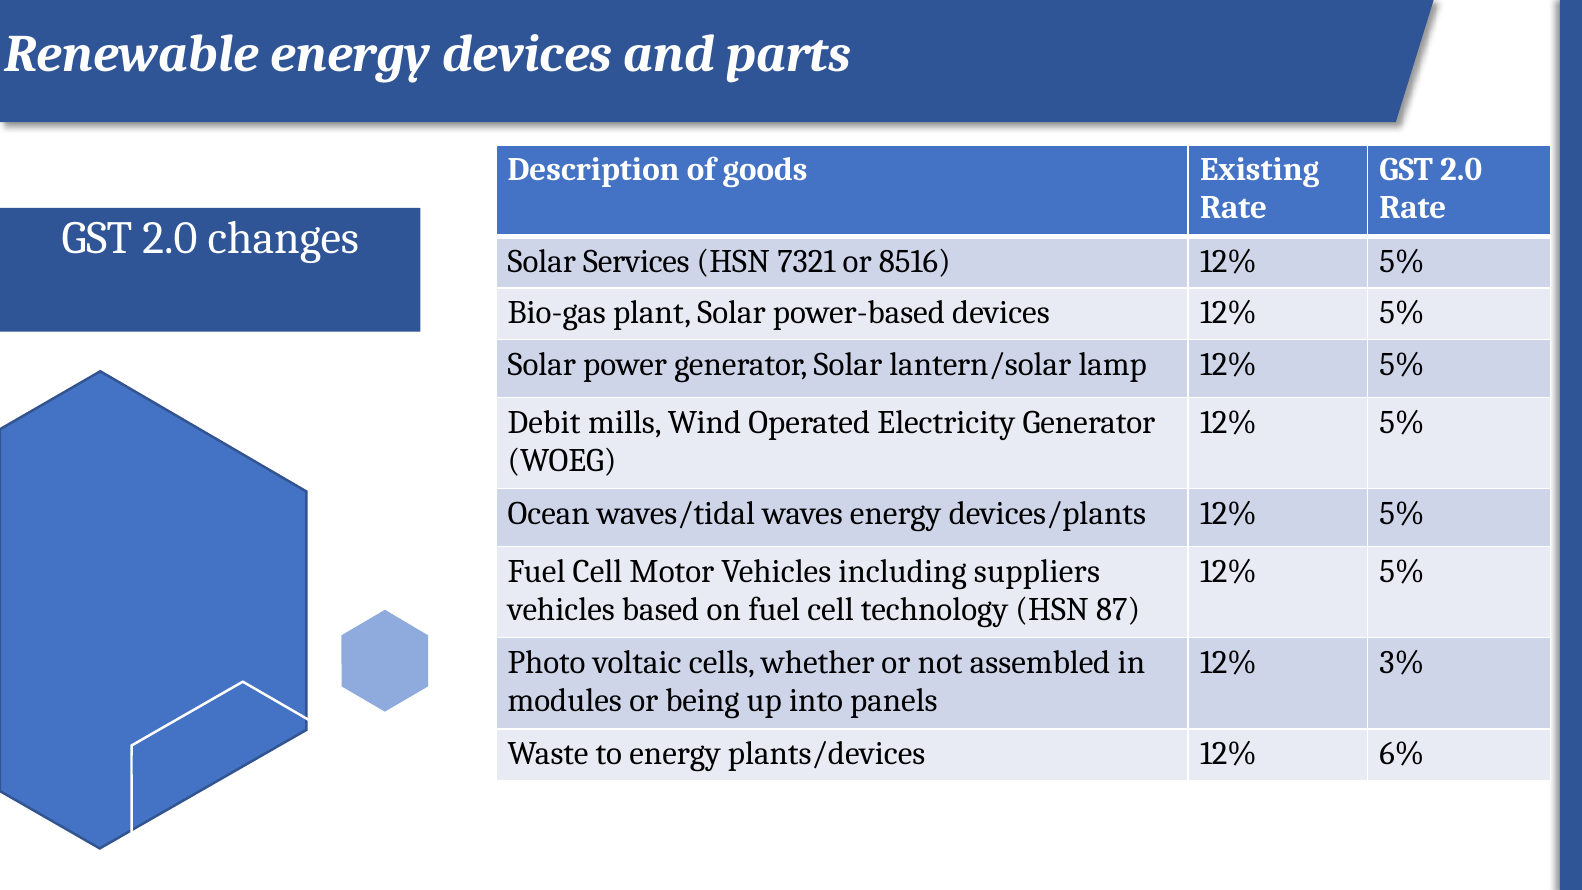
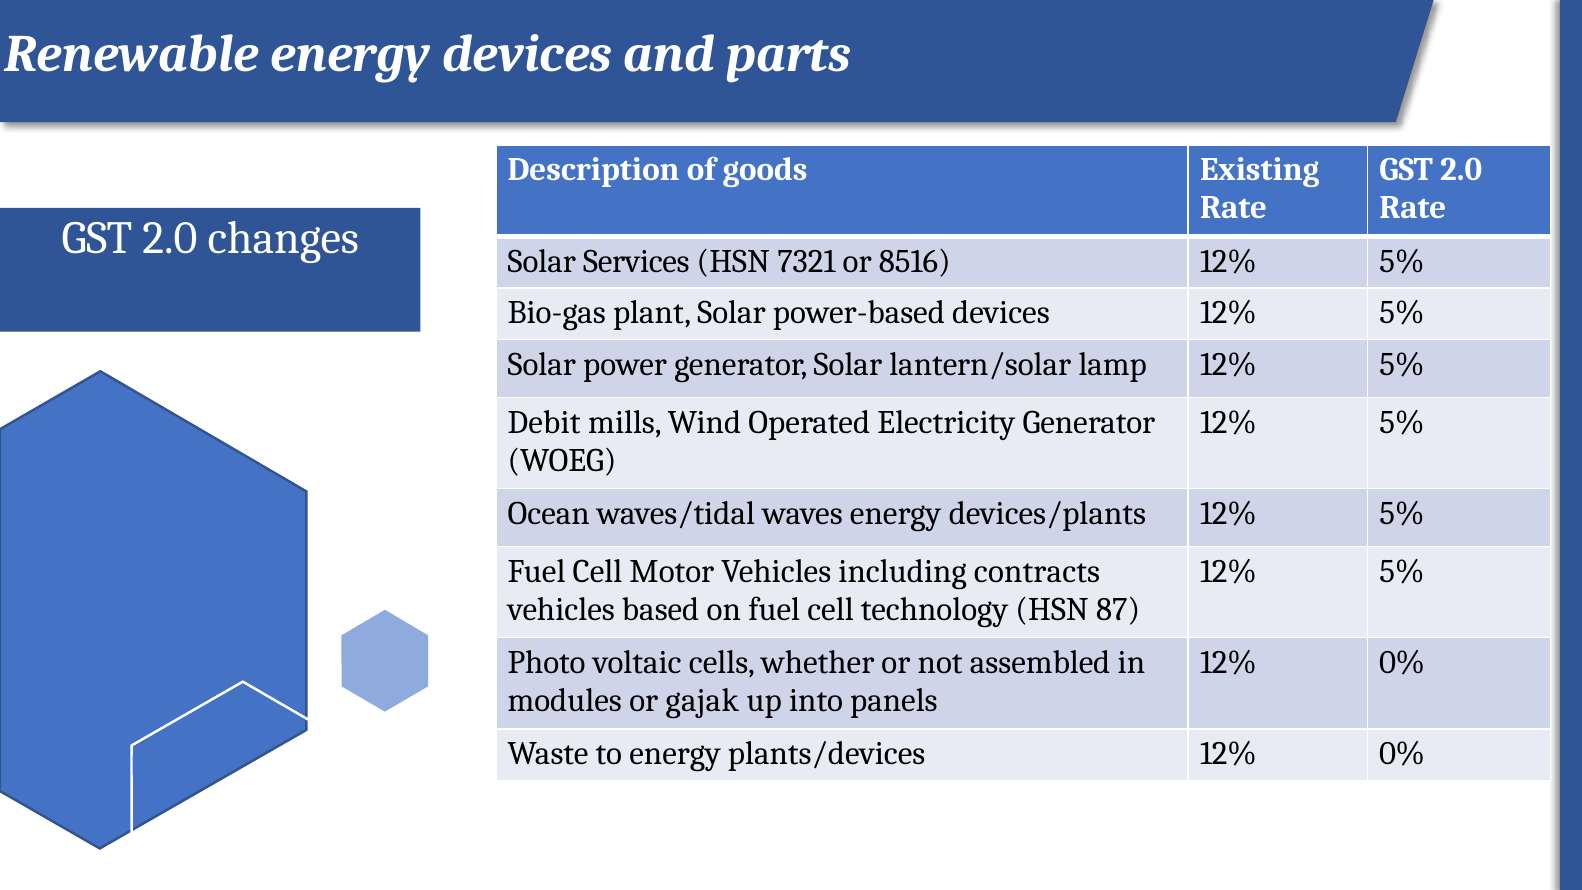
suppliers: suppliers -> contracts
3% at (1402, 662): 3% -> 0%
being: being -> gajak
plants/devices 12% 6%: 6% -> 0%
